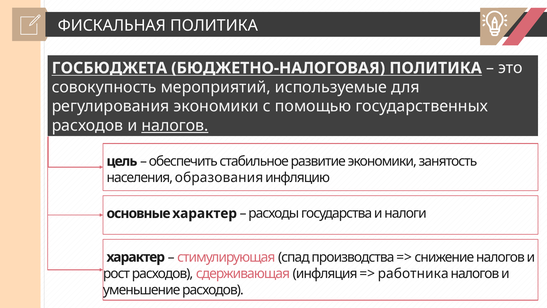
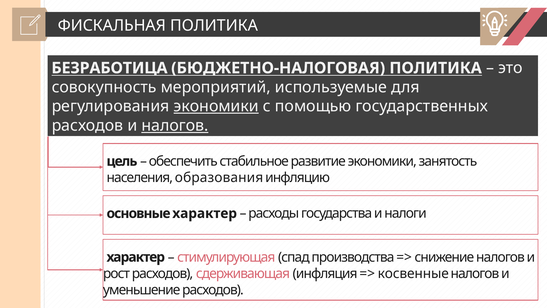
ГОСБЮДЖЕТА: ГОСБЮДЖЕТА -> БЕЗРАБОТИЦА
экономики at (216, 106) underline: none -> present
работника: работника -> косвенные
